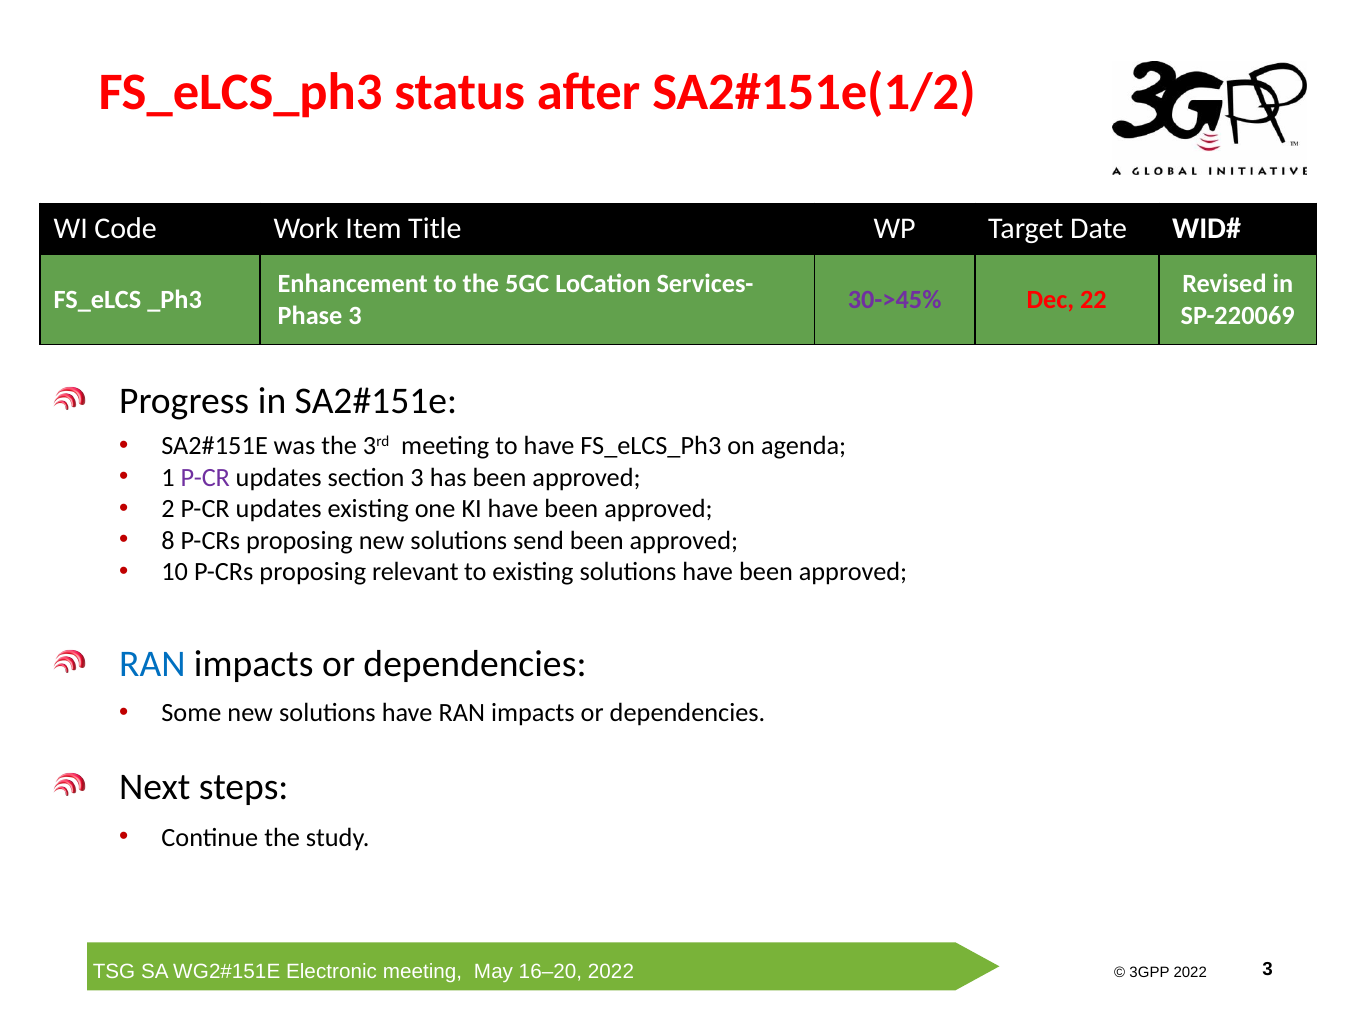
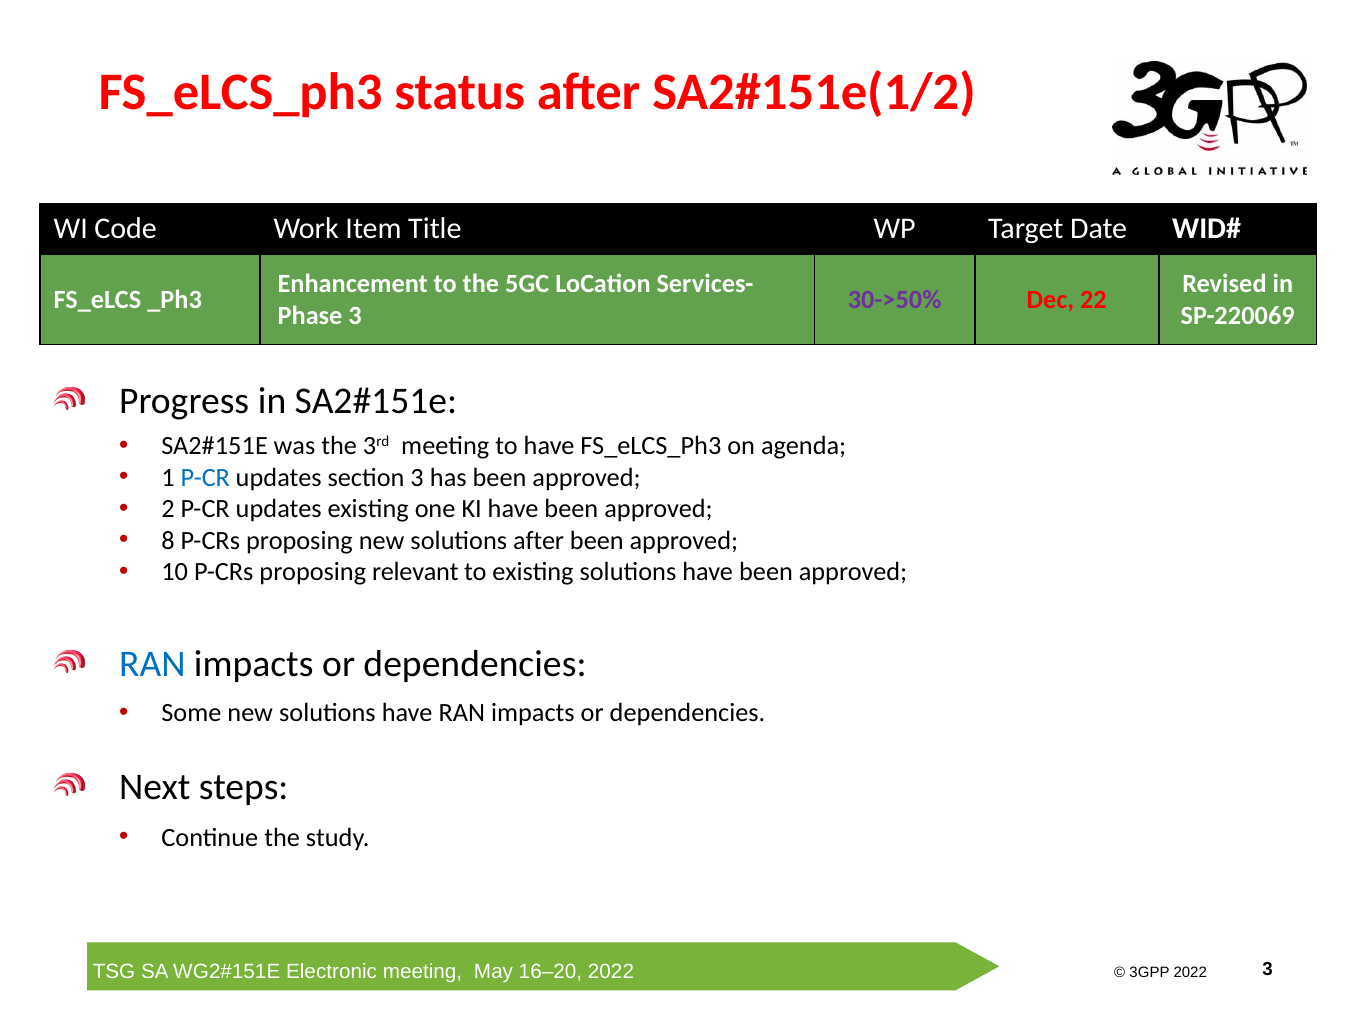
30->45%: 30->45% -> 30->50%
P-CR at (205, 478) colour: purple -> blue
solutions send: send -> after
